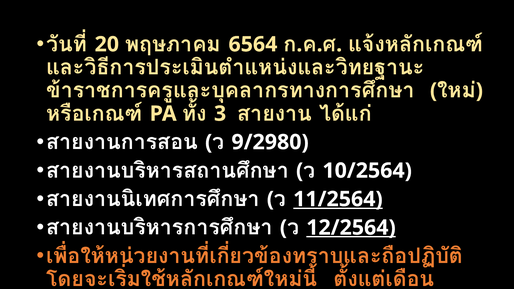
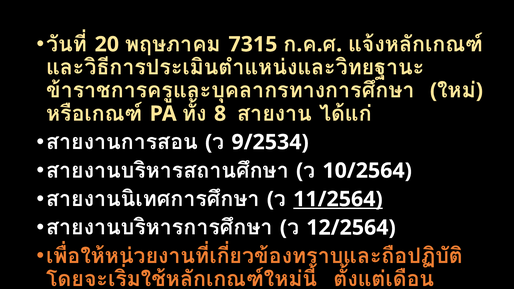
6564: 6564 -> 7315
3: 3 -> 8
9/2980: 9/2980 -> 9/2534
12/2564 underline: present -> none
